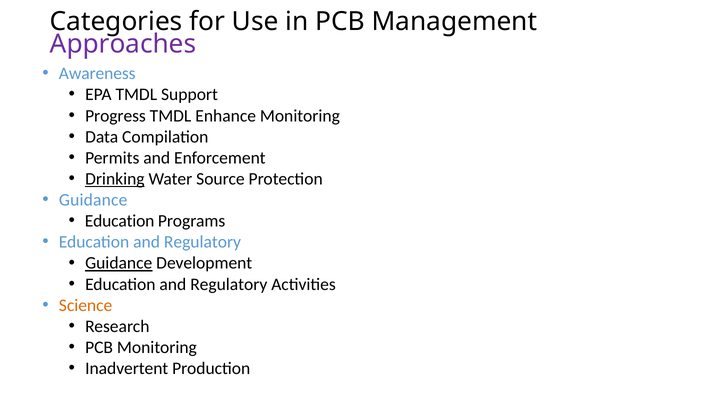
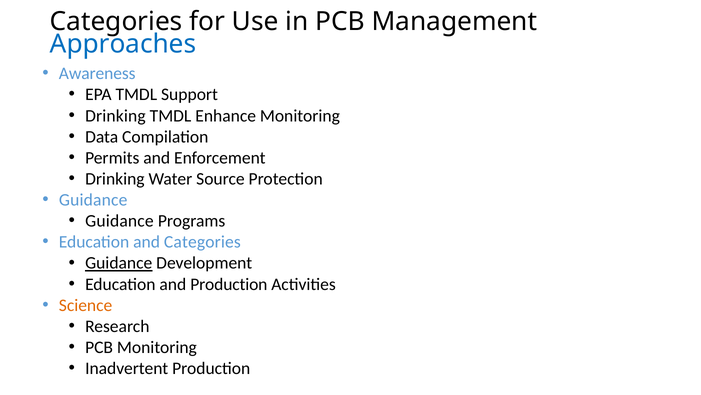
Approaches colour: purple -> blue
Progress at (115, 116): Progress -> Drinking
Drinking at (115, 179) underline: present -> none
Education at (120, 221): Education -> Guidance
Regulatory at (202, 242): Regulatory -> Categories
Regulatory at (229, 284): Regulatory -> Production
